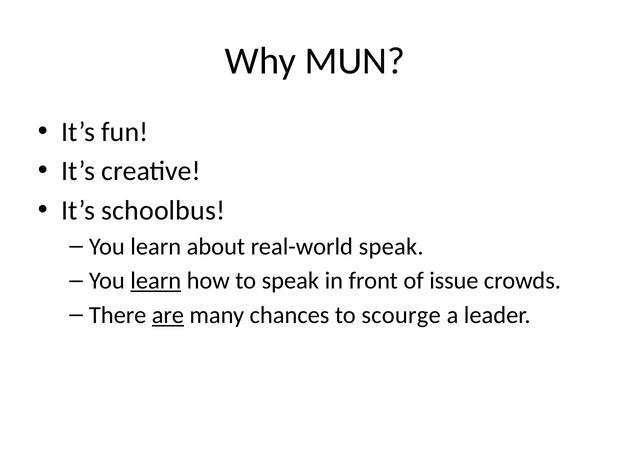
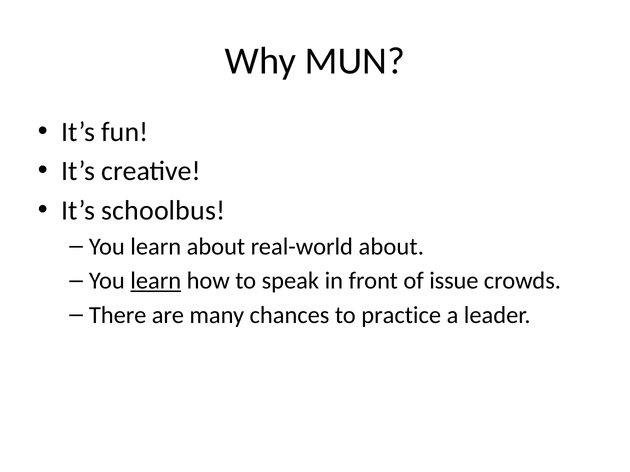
real-world speak: speak -> about
are underline: present -> none
scourge: scourge -> practice
